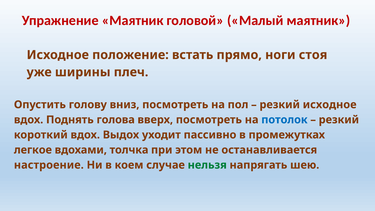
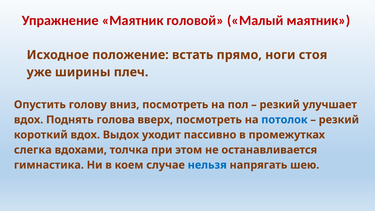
резкий исходное: исходное -> улучшает
легкое: легкое -> слегка
настроение: настроение -> гимнастика
нельзя colour: green -> blue
